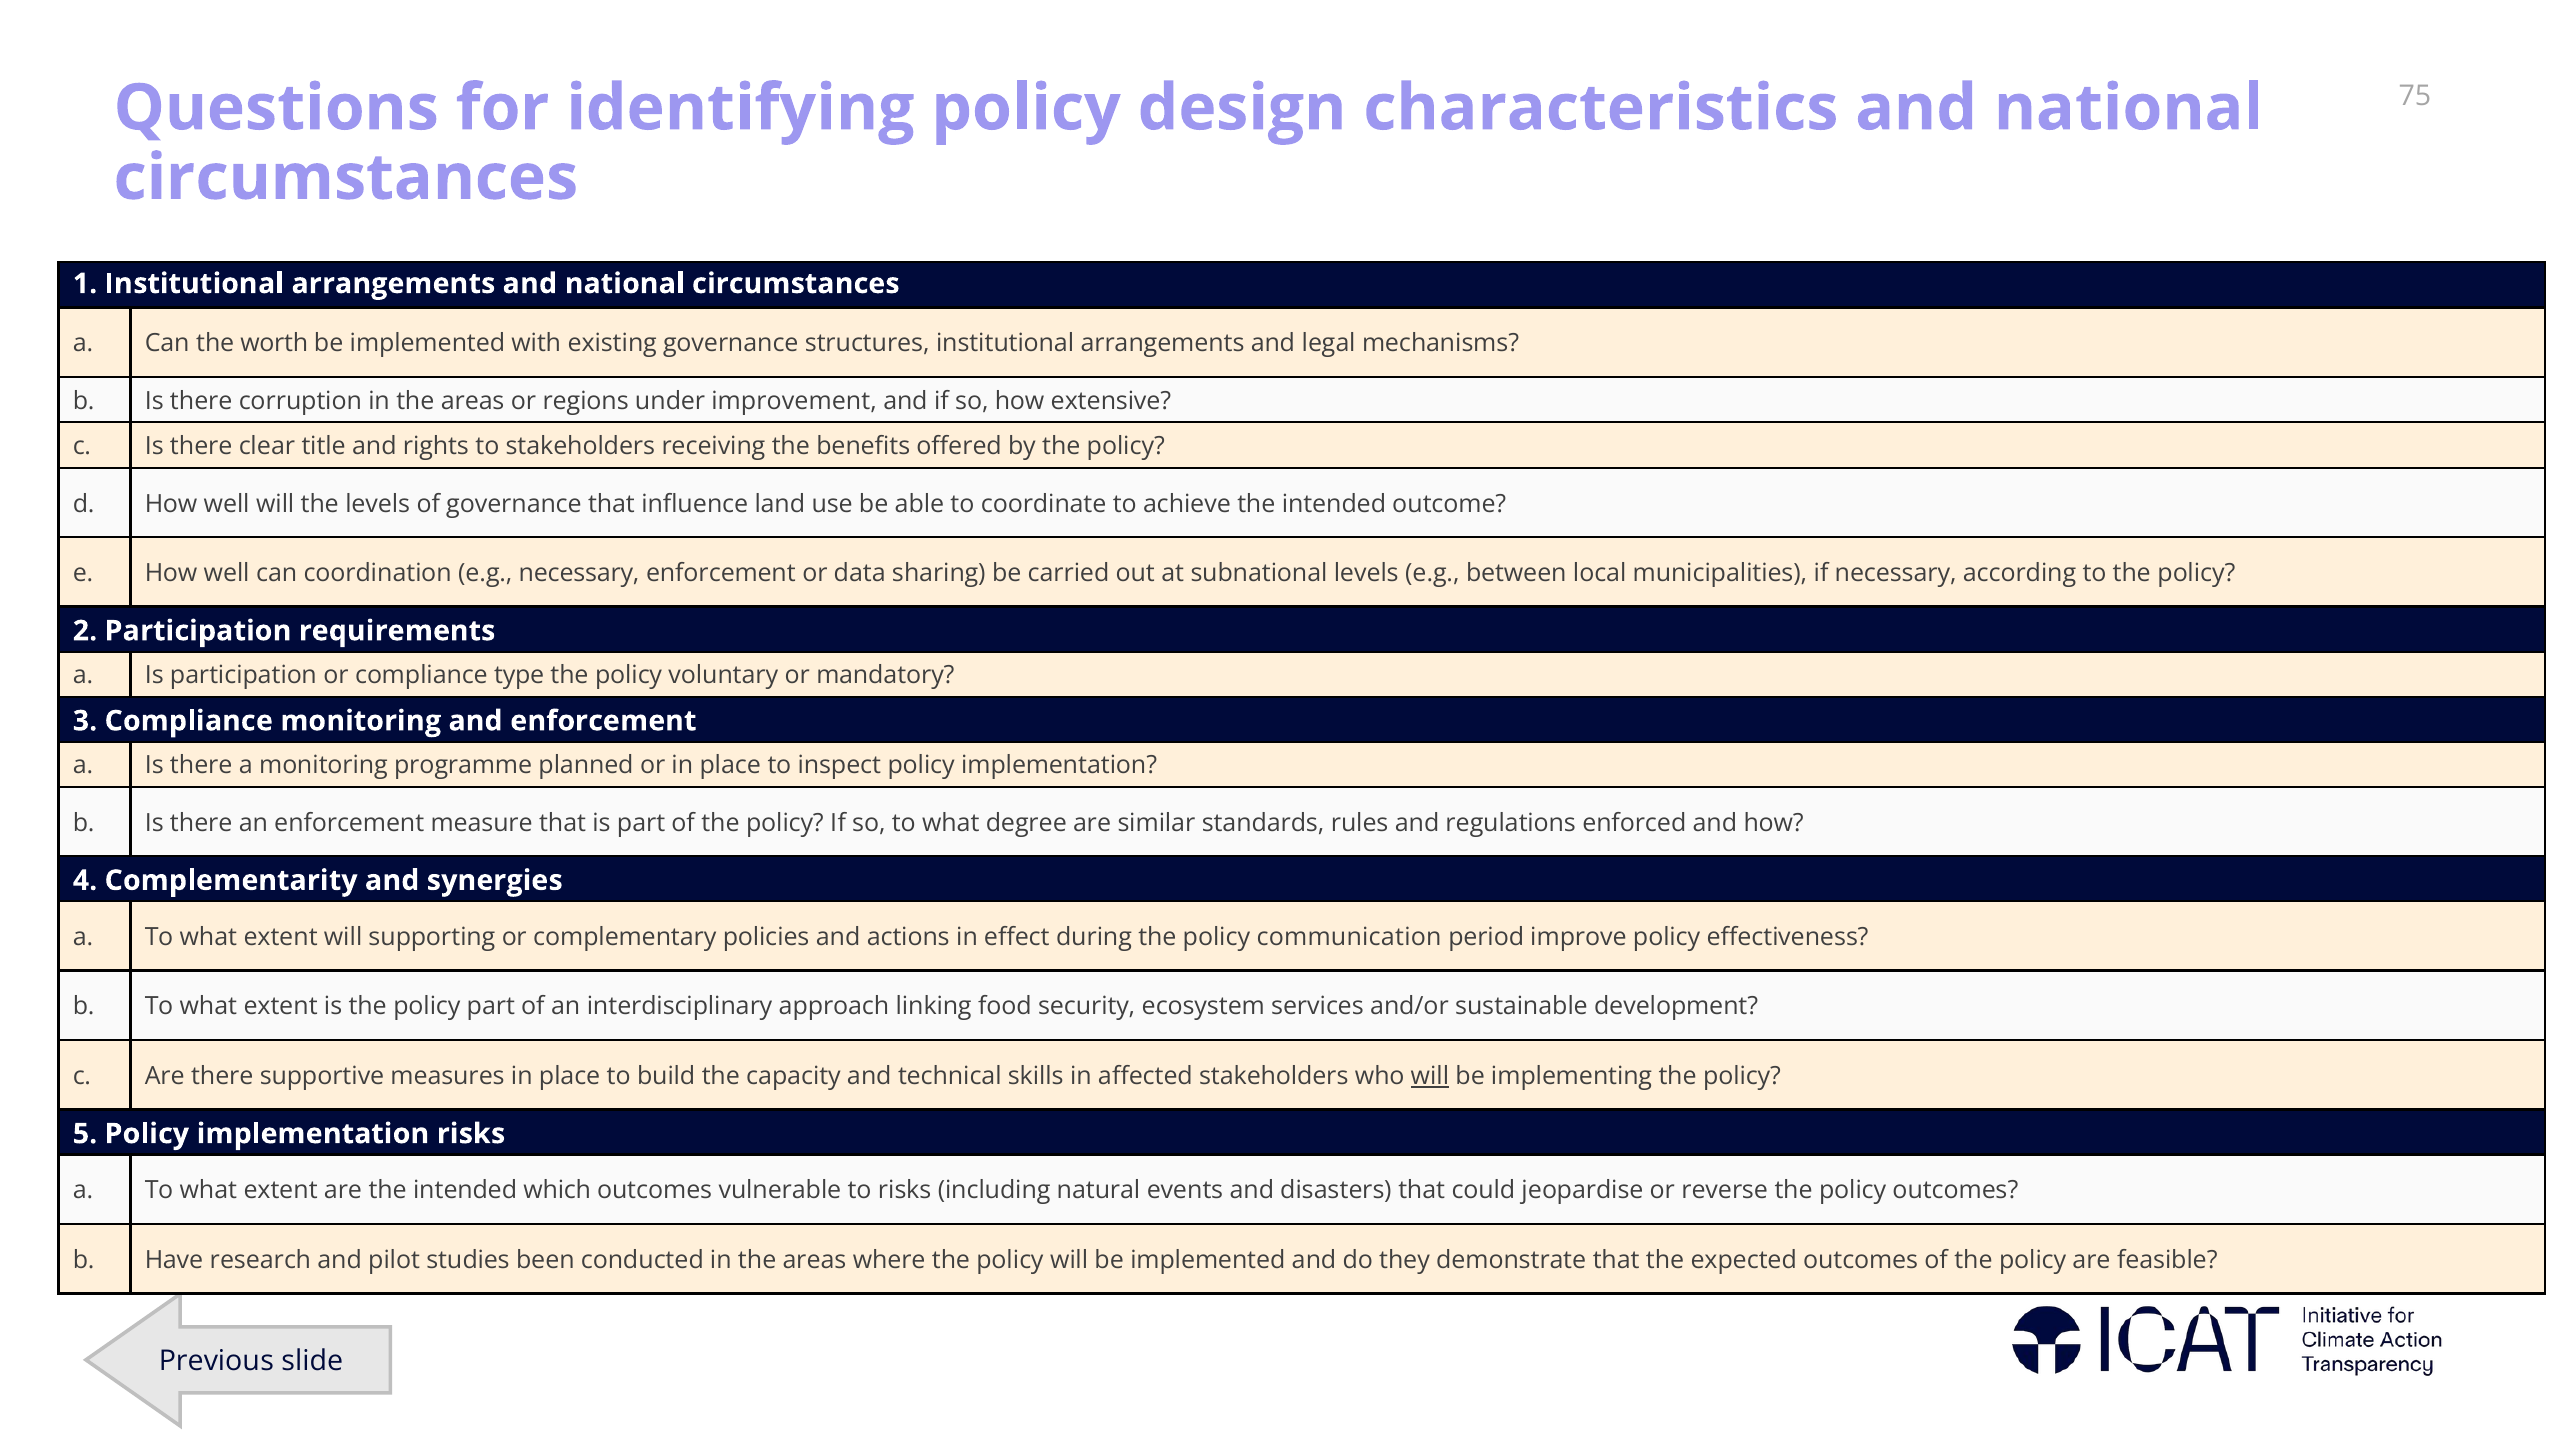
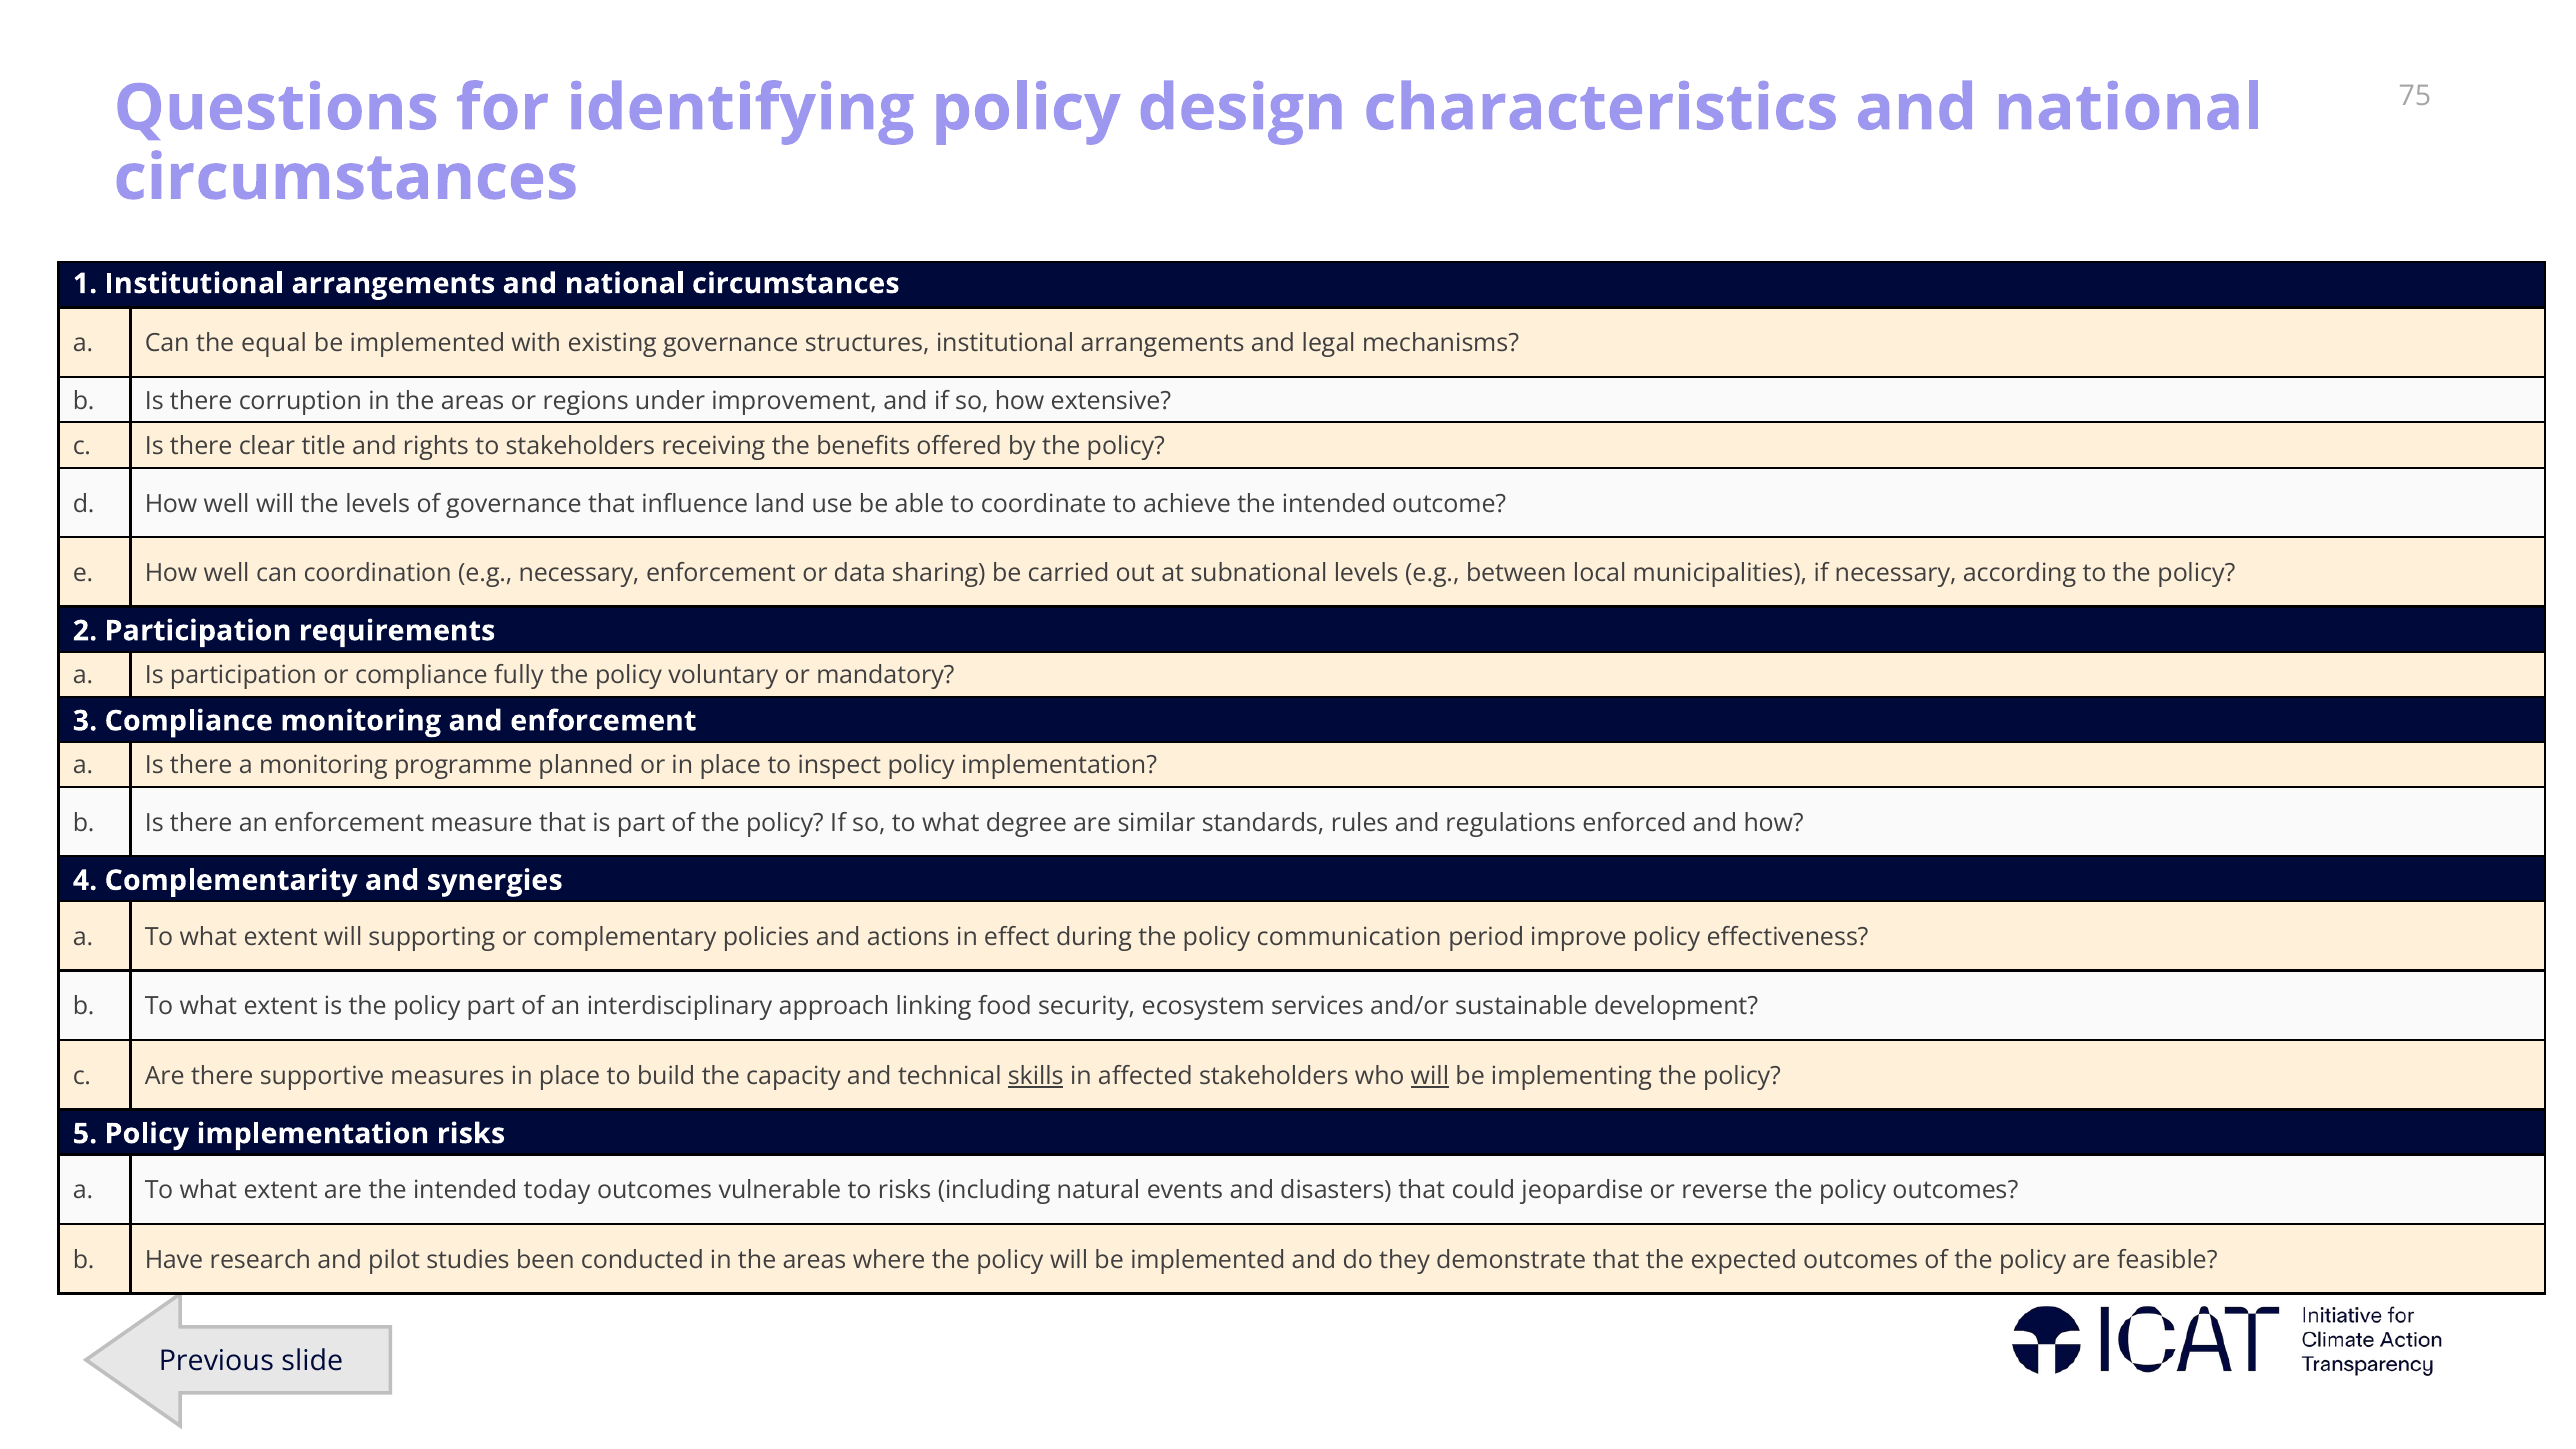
worth: worth -> equal
type: type -> fully
skills underline: none -> present
which: which -> today
